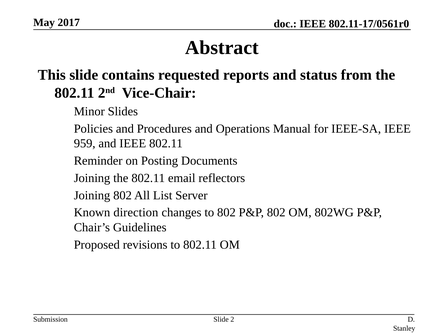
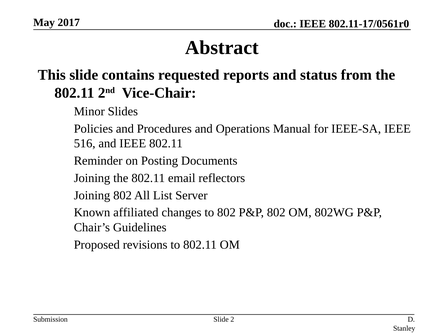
959: 959 -> 516
direction: direction -> affiliated
